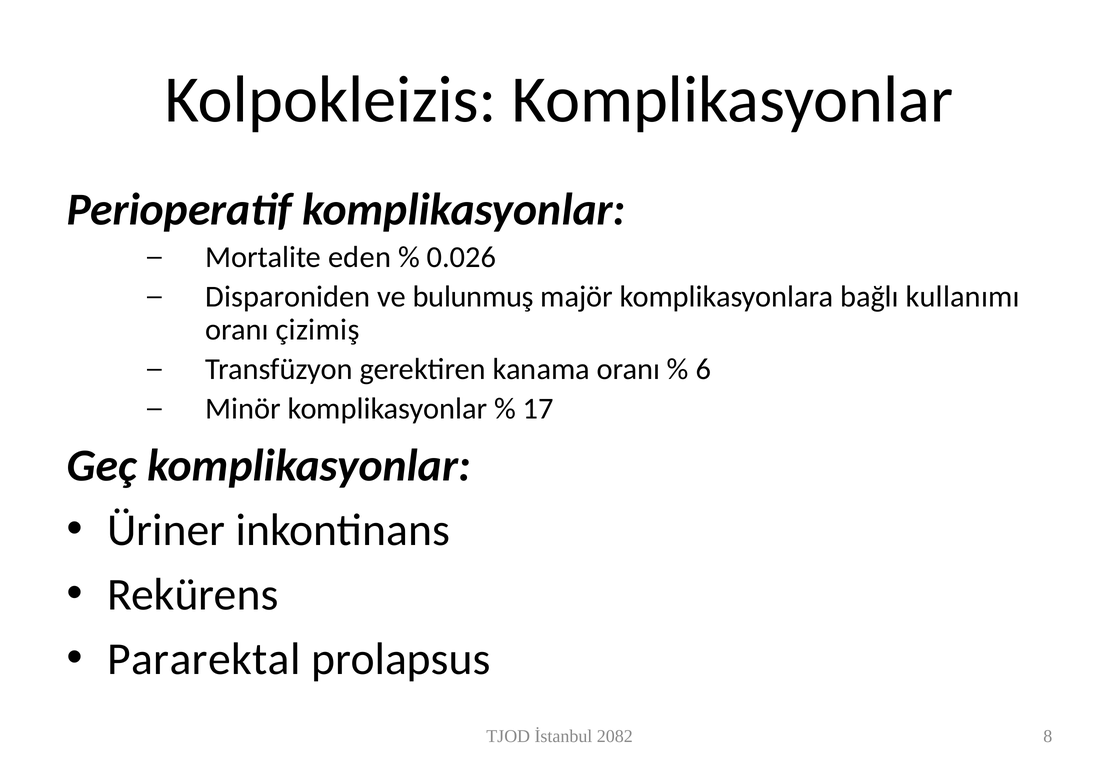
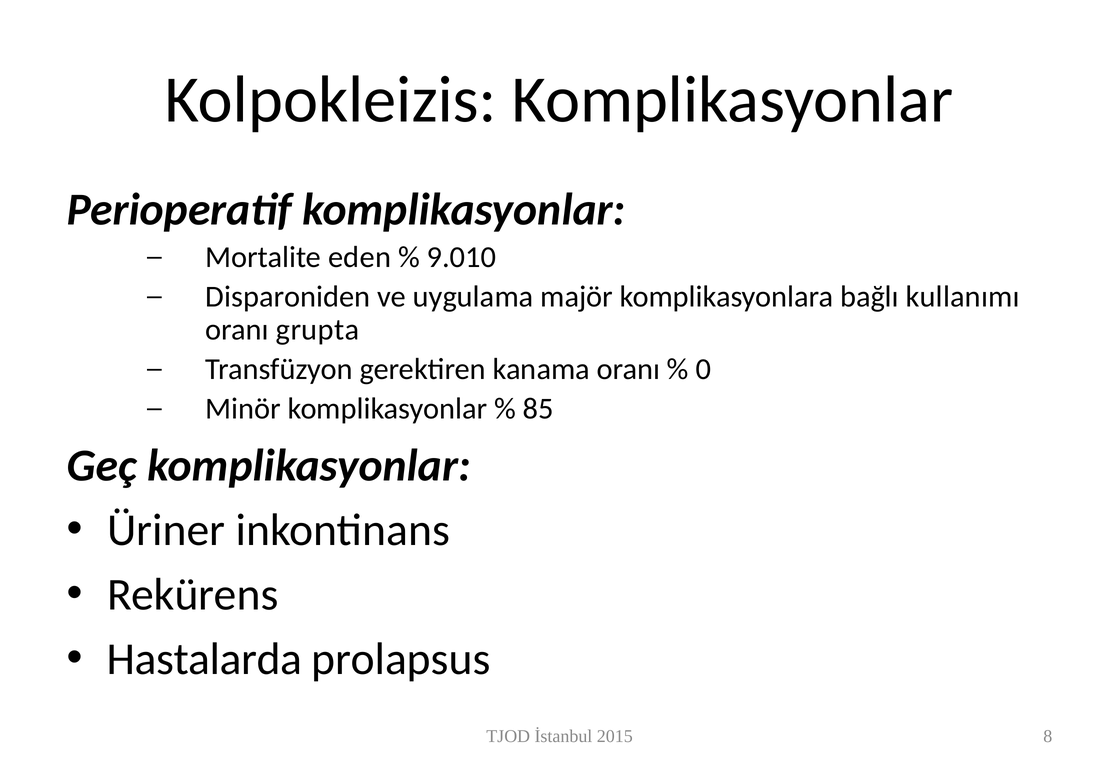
0.026: 0.026 -> 9.010
bulunmuş: bulunmuş -> uygulama
çizimiş: çizimiş -> grupta
6: 6 -> 0
17: 17 -> 85
Pararektal: Pararektal -> Hastalarda
2082: 2082 -> 2015
